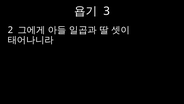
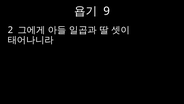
3: 3 -> 9
